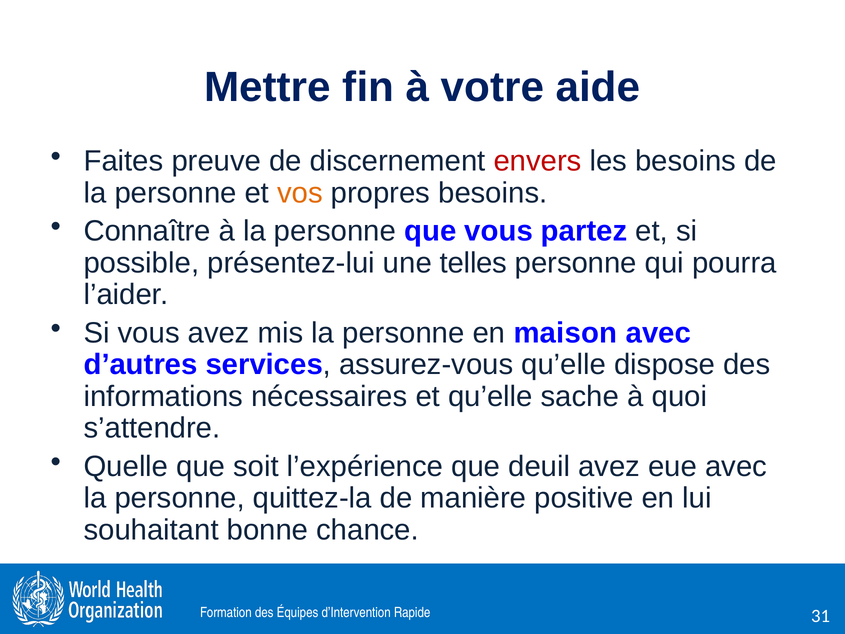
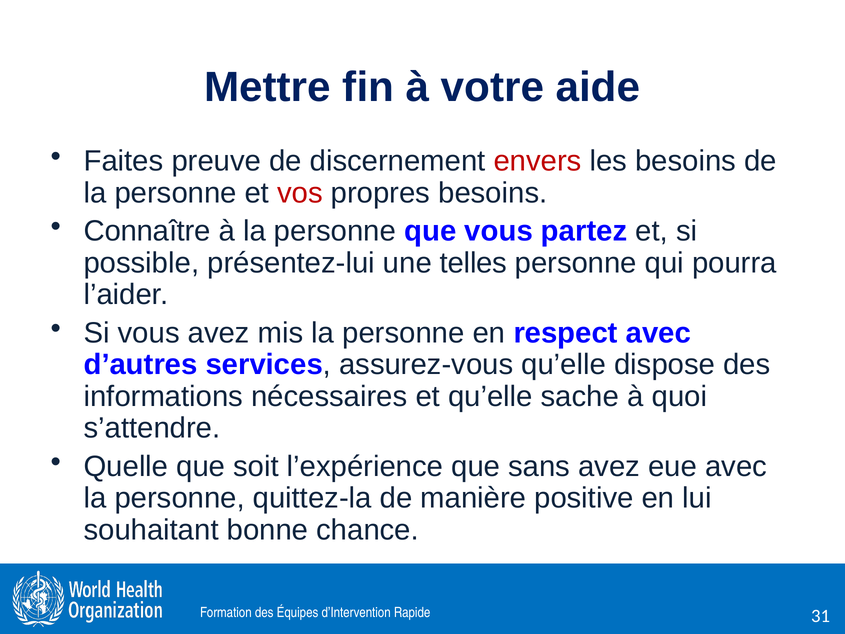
vos colour: orange -> red
maison: maison -> respect
deuil: deuil -> sans
